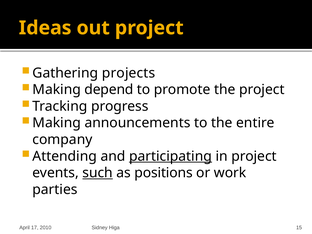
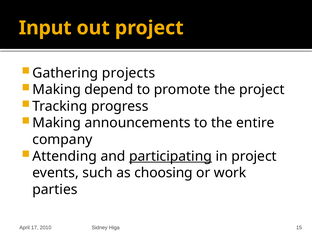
Ideas: Ideas -> Input
such underline: present -> none
positions: positions -> choosing
